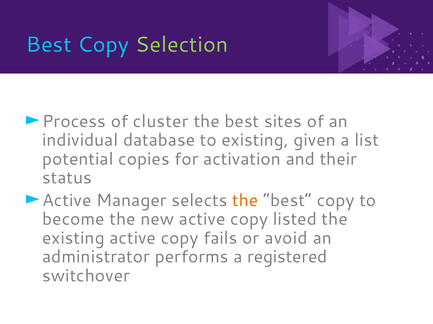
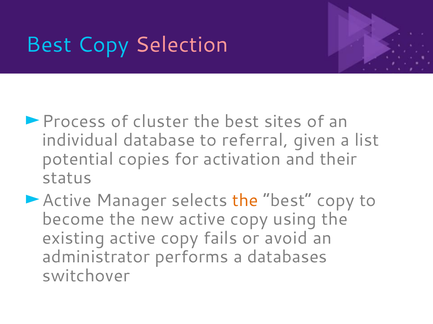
Selection colour: light green -> pink
to existing: existing -> referral
listed: listed -> using
registered: registered -> databases
